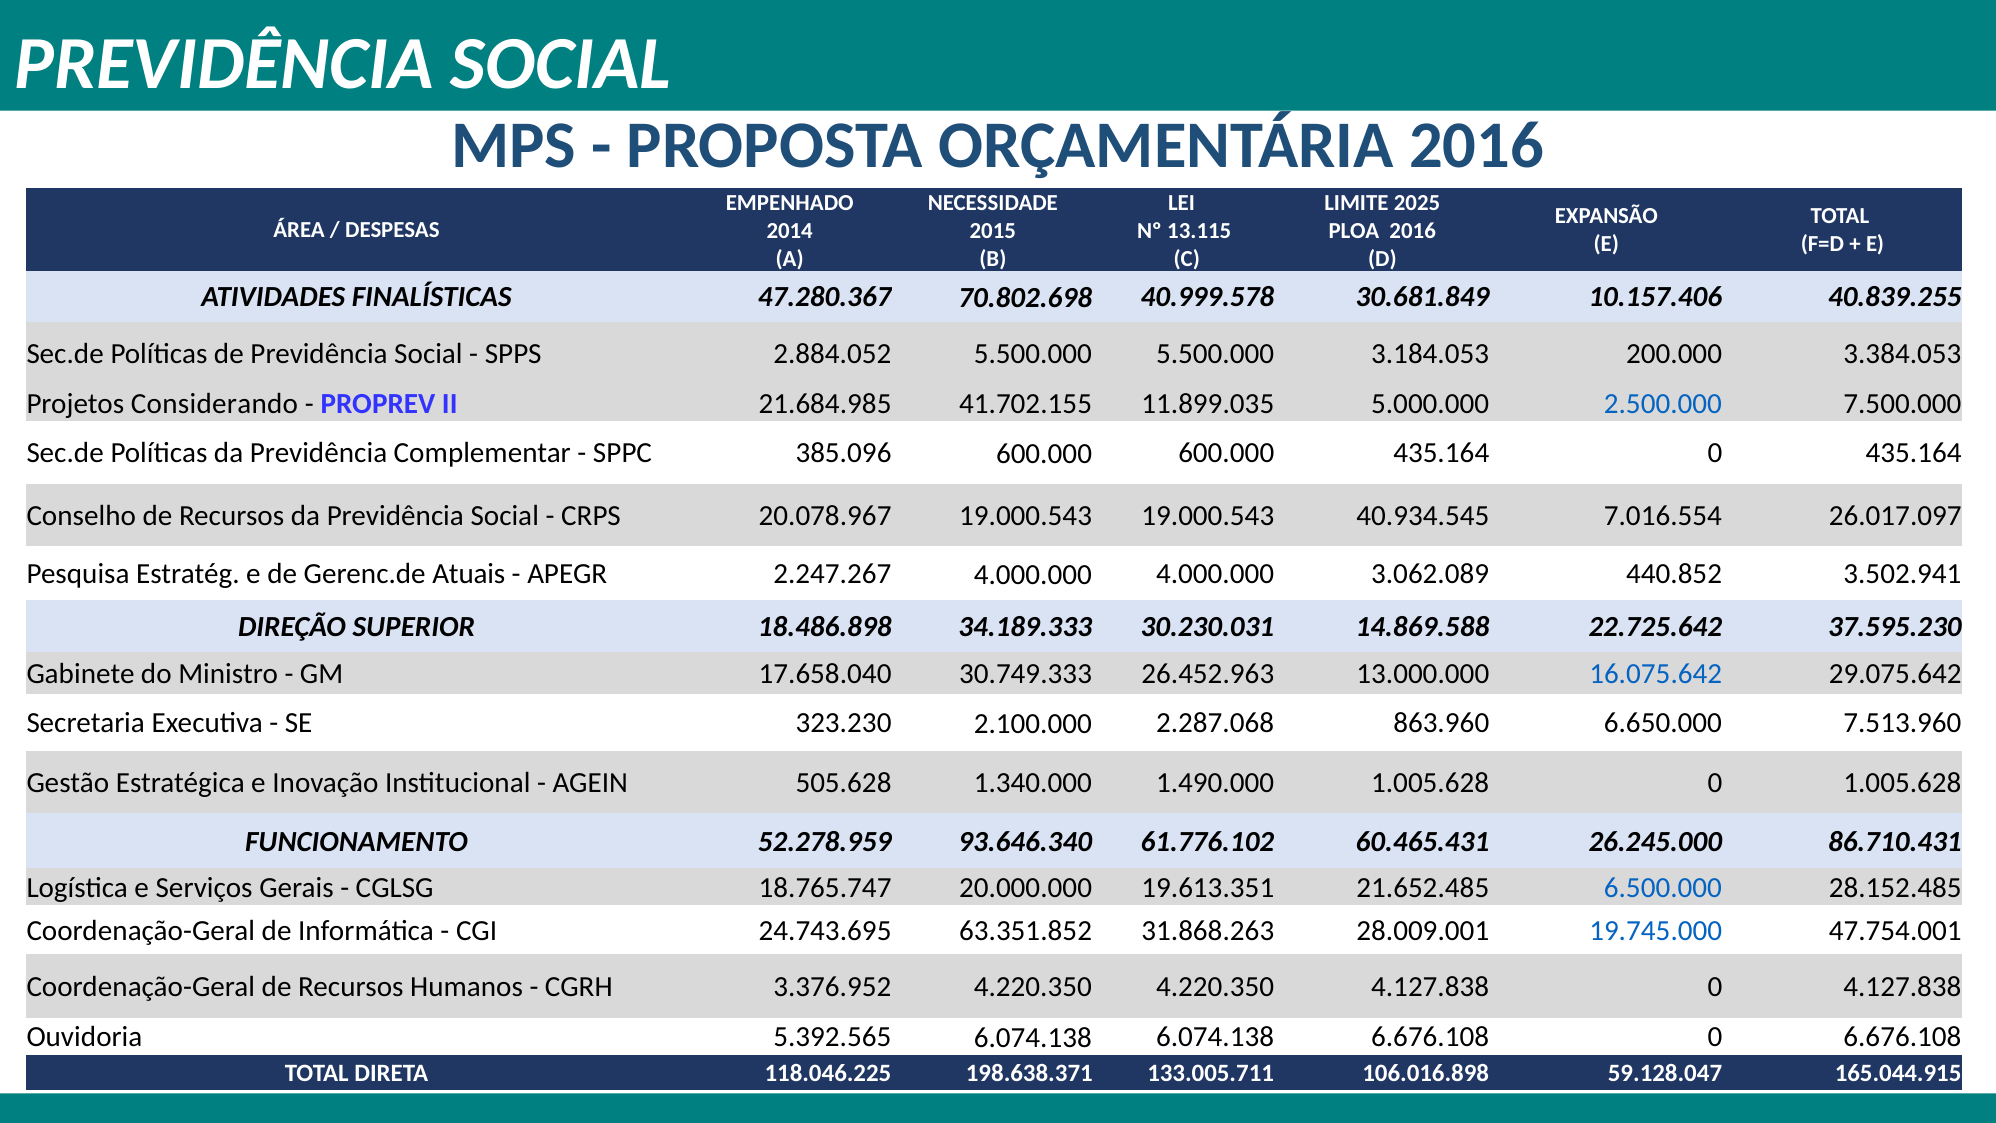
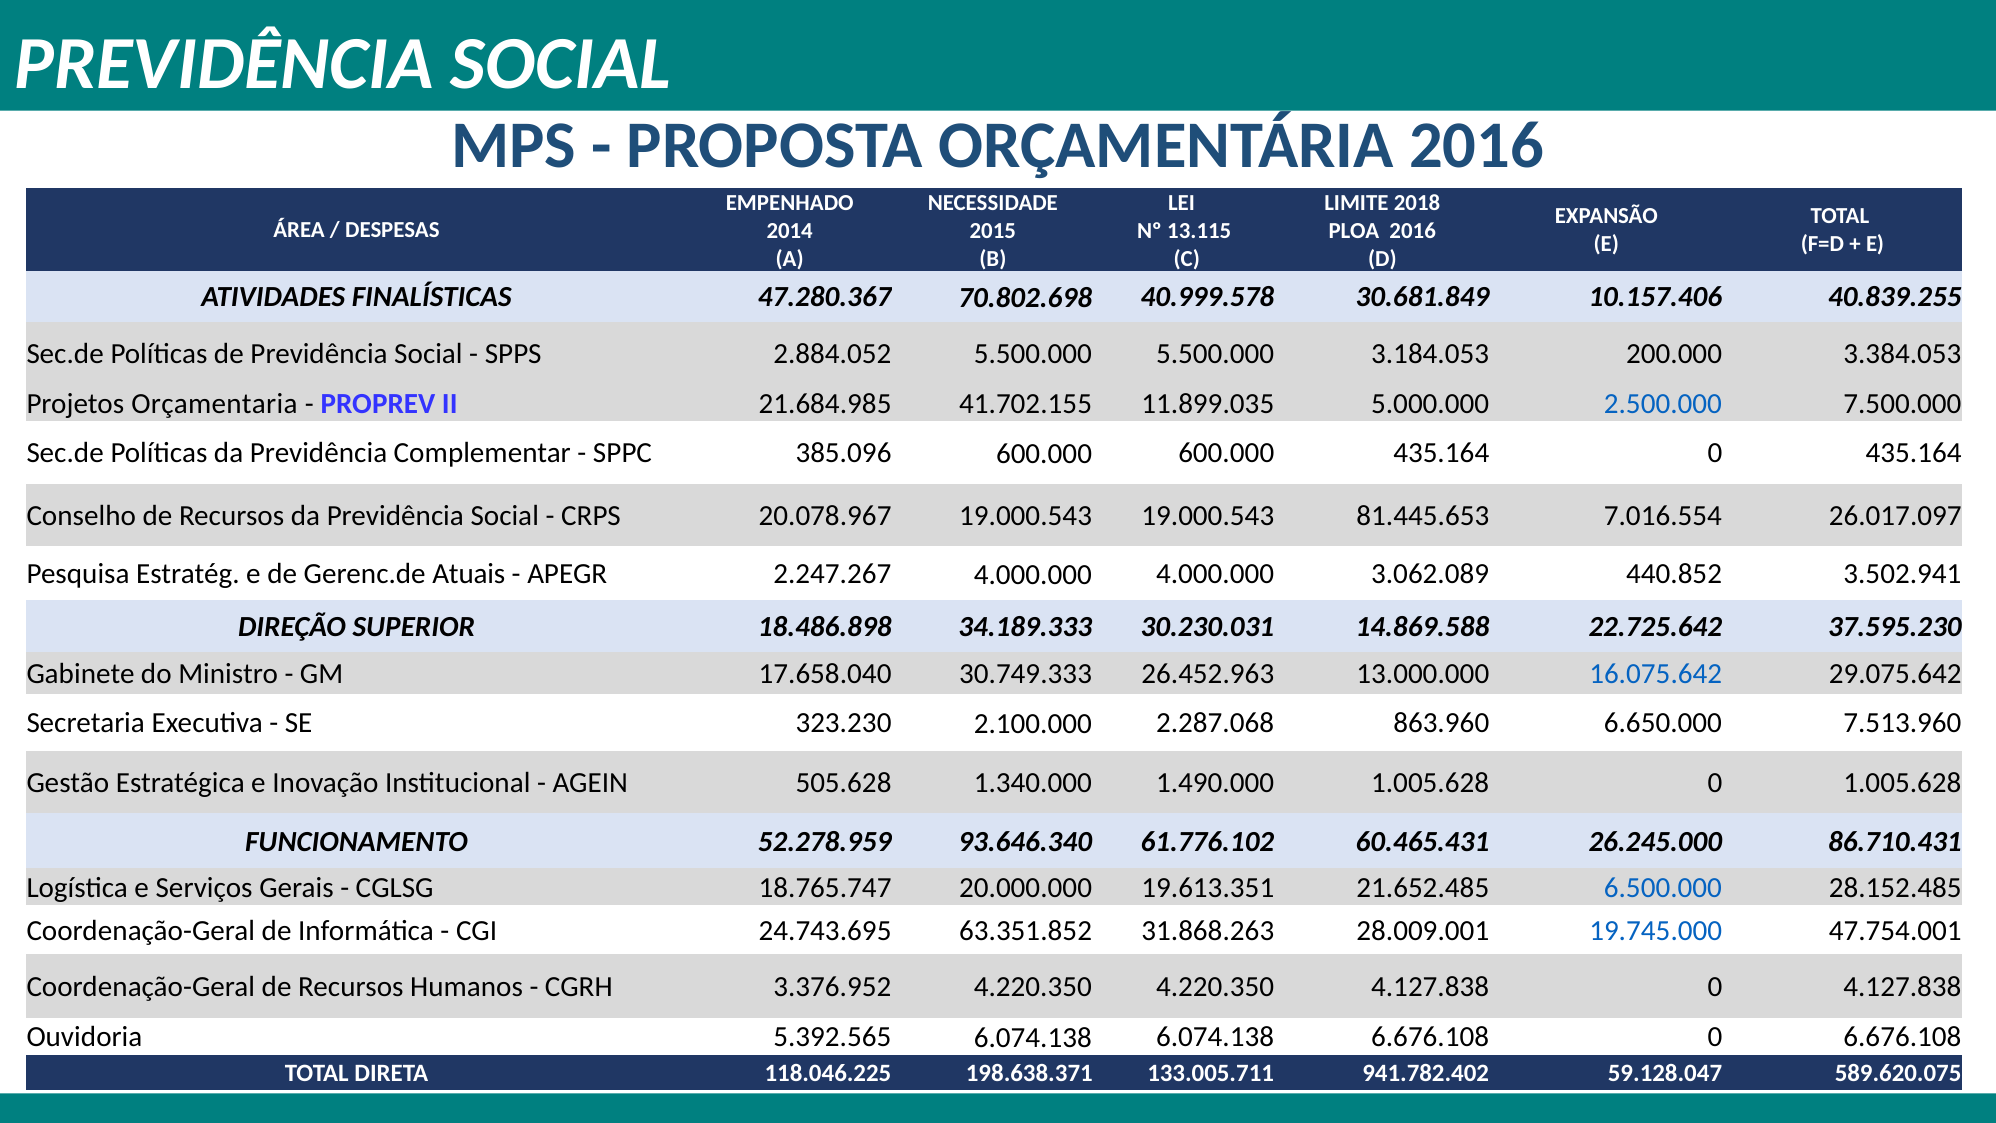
2025: 2025 -> 2018
Considerando: Considerando -> Orçamentaria
40.934.545: 40.934.545 -> 81.445.653
106.016.898: 106.016.898 -> 941.782.402
165.044.915: 165.044.915 -> 589.620.075
